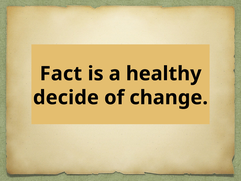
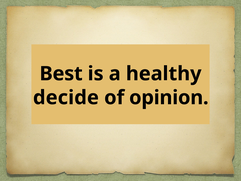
Fact: Fact -> Best
change: change -> opinion
